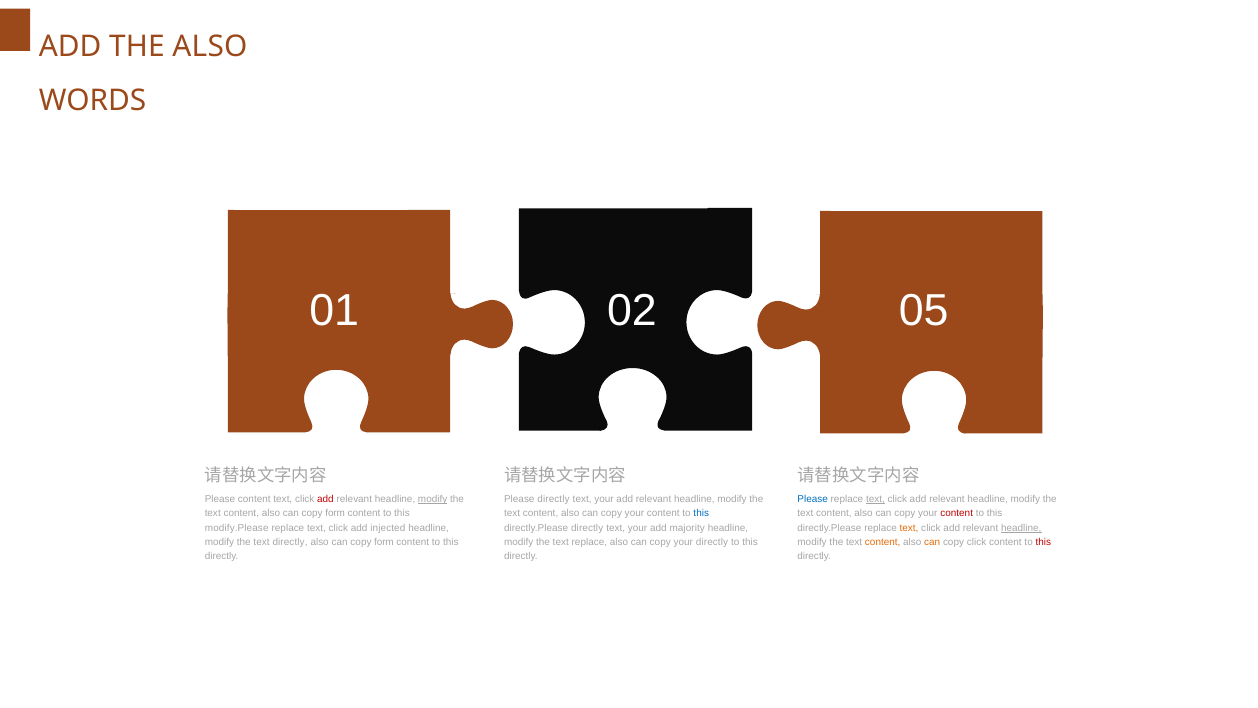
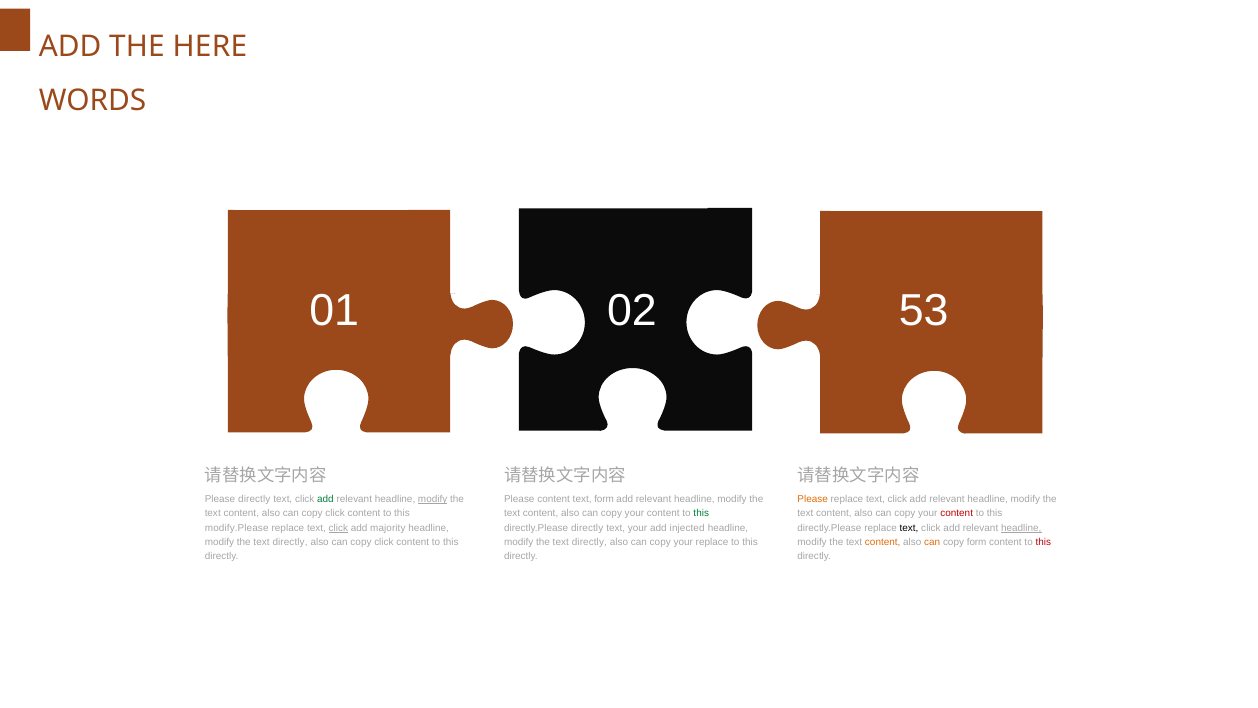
THE ALSO: ALSO -> HERE
05: 05 -> 53
Please content: content -> directly
add at (325, 499) colour: red -> green
Please directly: directly -> content
your at (604, 499): your -> form
Please at (813, 499) colour: blue -> orange
text at (875, 499) underline: present -> none
form at (335, 513): form -> click
this at (701, 513) colour: blue -> green
click at (338, 527) underline: none -> present
injected: injected -> majority
majority: majority -> injected
text at (909, 527) colour: orange -> black
form at (384, 542): form -> click
replace at (589, 542): replace -> directly
your directly: directly -> replace
copy click: click -> form
